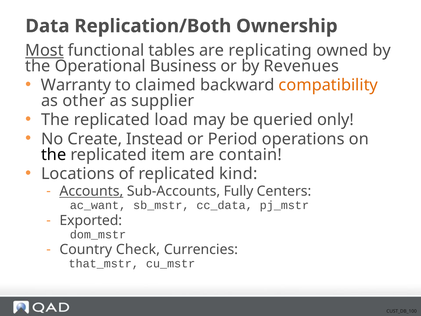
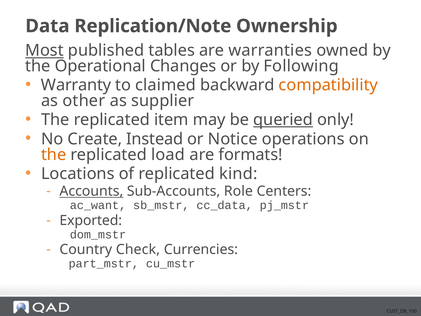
Replication/Both: Replication/Both -> Replication/Note
functional: functional -> published
replicating: replicating -> warranties
Business: Business -> Changes
Revenues: Revenues -> Following
load: load -> item
queried underline: none -> present
Period: Period -> Notice
the at (54, 155) colour: black -> orange
item: item -> load
contain: contain -> formats
Fully: Fully -> Role
that_mstr: that_mstr -> part_mstr
